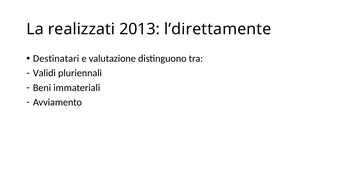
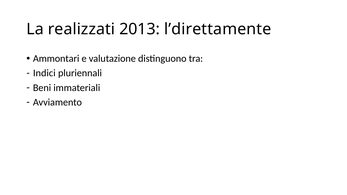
Destinatari: Destinatari -> Ammontari
Validi: Validi -> Indici
